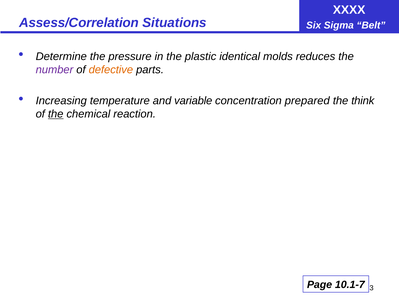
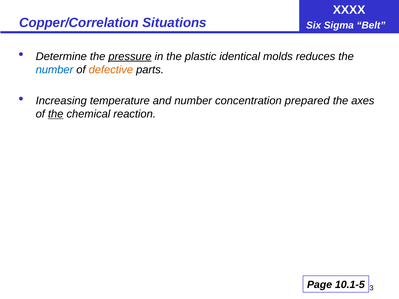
Assess/Correlation: Assess/Correlation -> Copper/Correlation
pressure underline: none -> present
number at (54, 70) colour: purple -> blue
and variable: variable -> number
think: think -> axes
10.1-7: 10.1-7 -> 10.1-5
